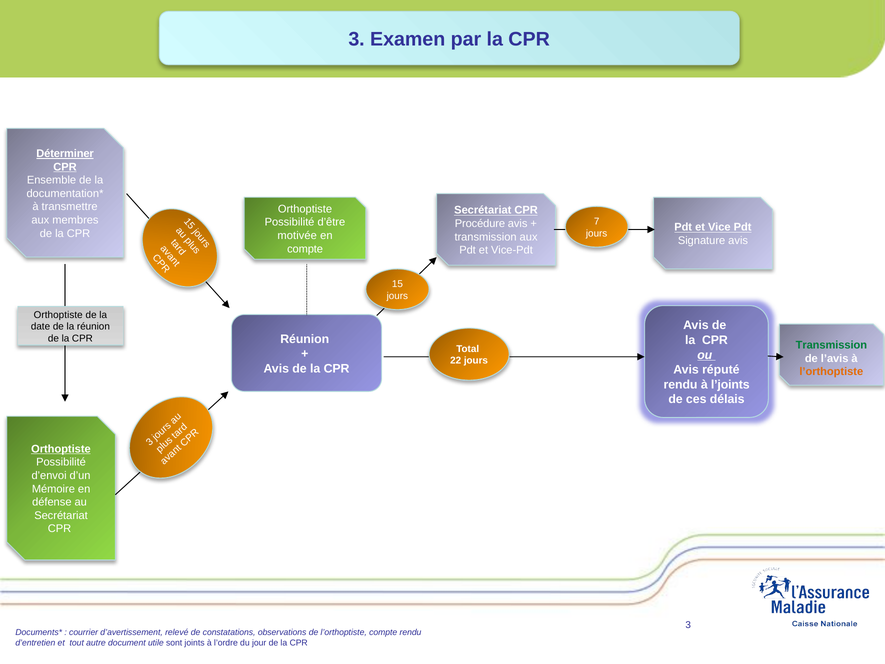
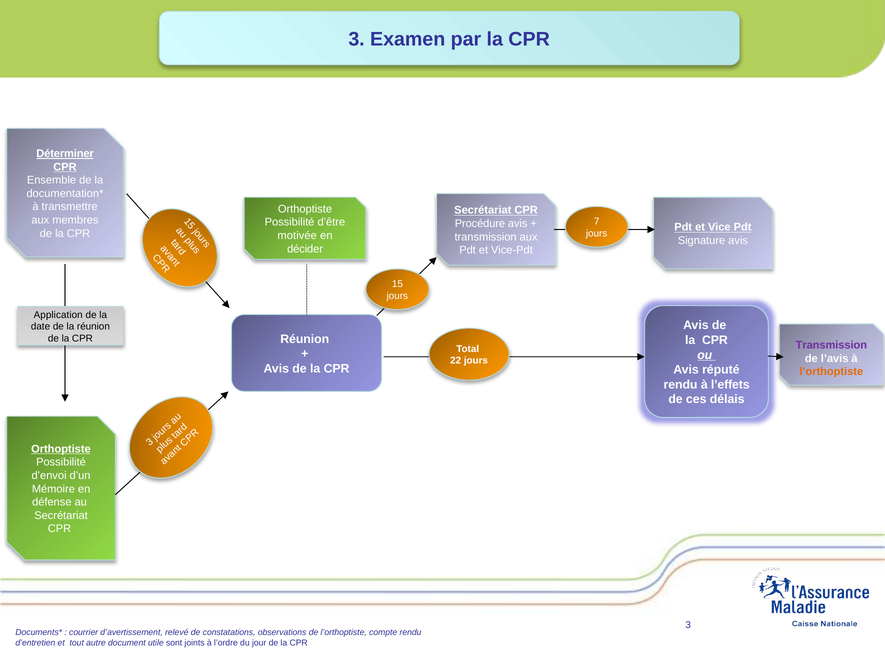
compte at (305, 249): compte -> décider
Orthoptiste at (58, 315): Orthoptiste -> Application
Transmission at (831, 345) colour: green -> purple
l’joints: l’joints -> l’effets
